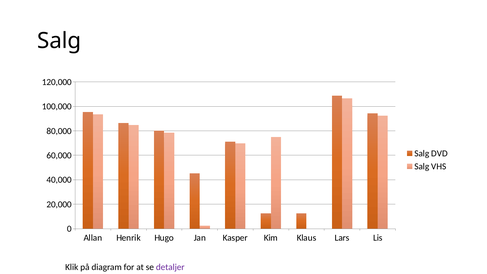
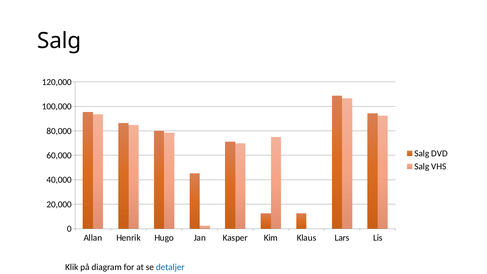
detaljer colour: purple -> blue
